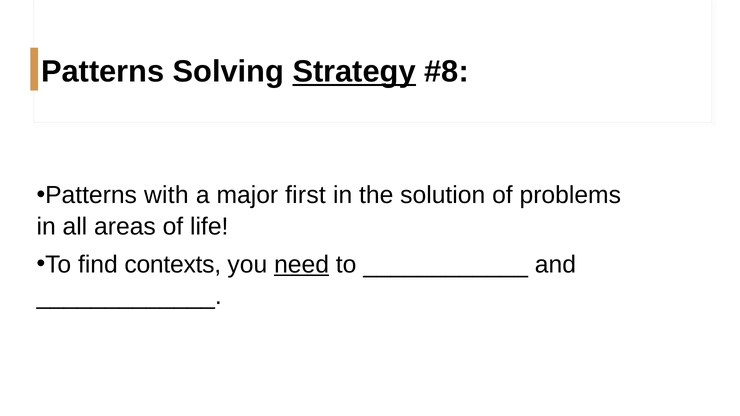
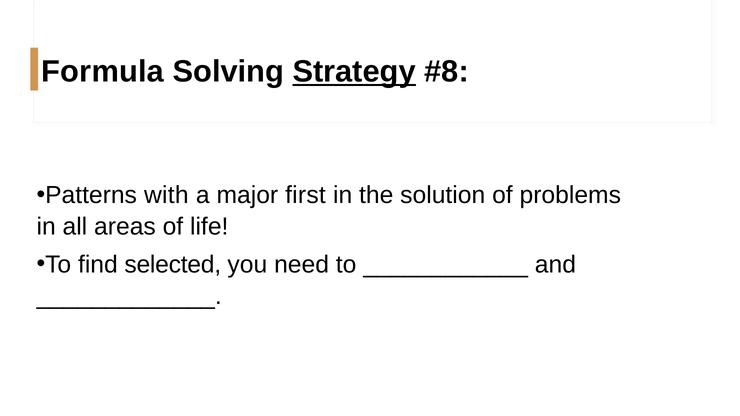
Patterns at (103, 72): Patterns -> Formula
contexts: contexts -> selected
need underline: present -> none
